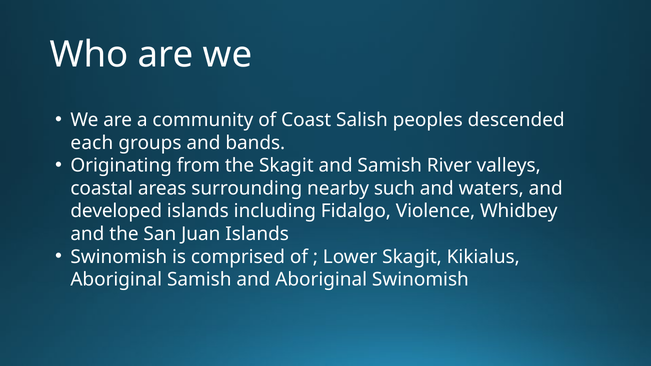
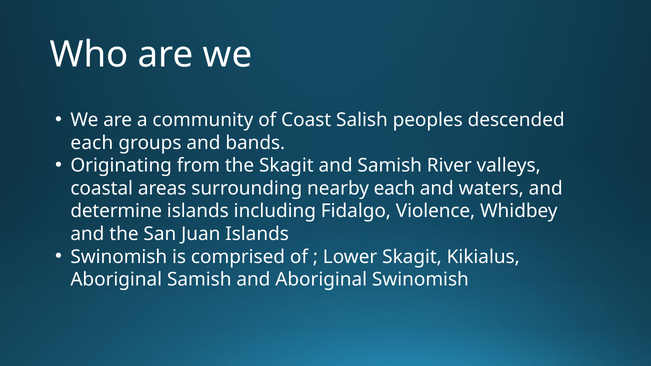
nearby such: such -> each
developed: developed -> determine
